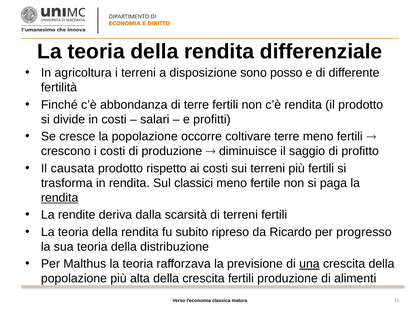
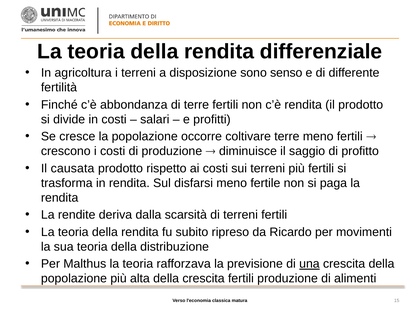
posso: posso -> senso
classici: classici -> disfarsi
rendita at (60, 198) underline: present -> none
progresso: progresso -> movimenti
